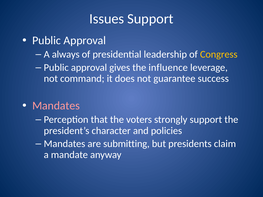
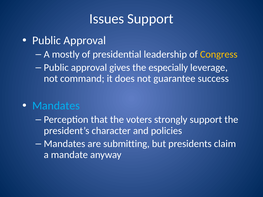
always: always -> mostly
influence: influence -> especially
Mandates at (56, 106) colour: pink -> light blue
